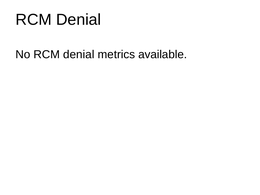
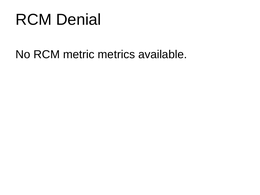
No RCM denial: denial -> metric
